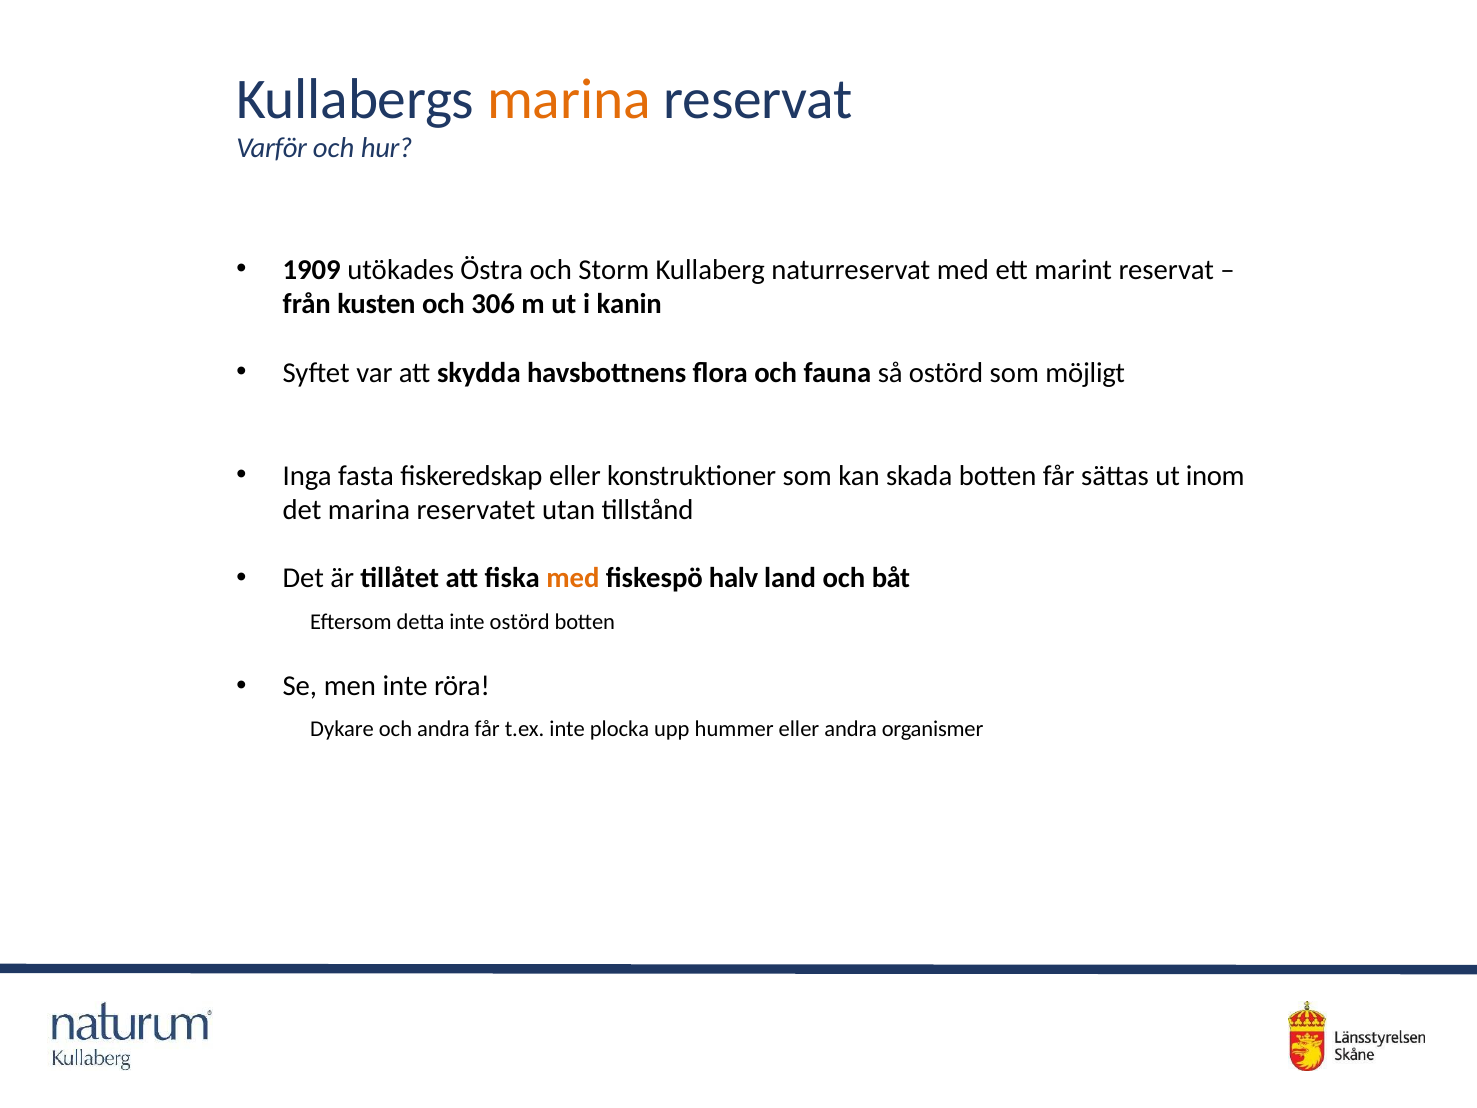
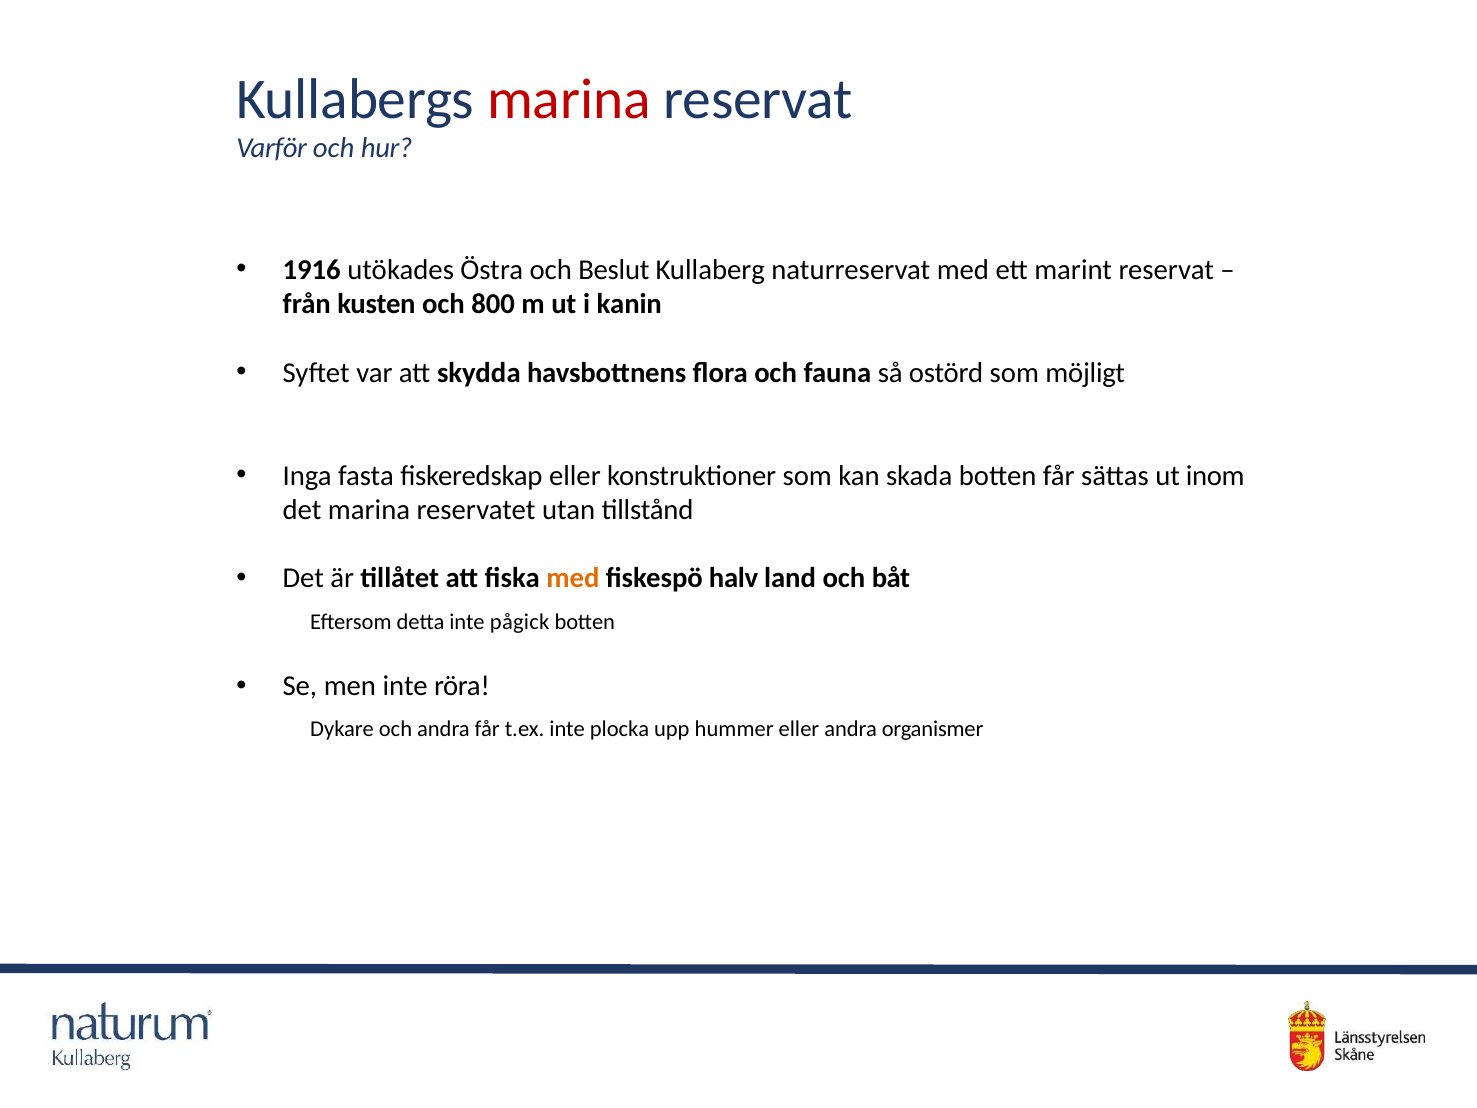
marina at (569, 100) colour: orange -> red
1909: 1909 -> 1916
Storm: Storm -> Beslut
306: 306 -> 800
inte ostörd: ostörd -> pågick
